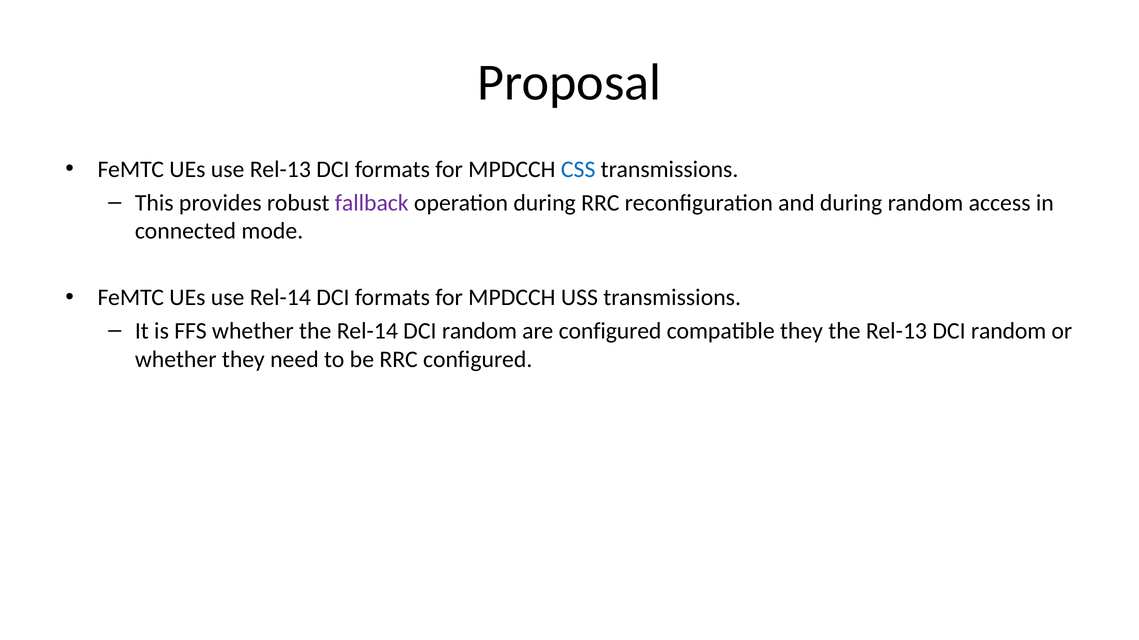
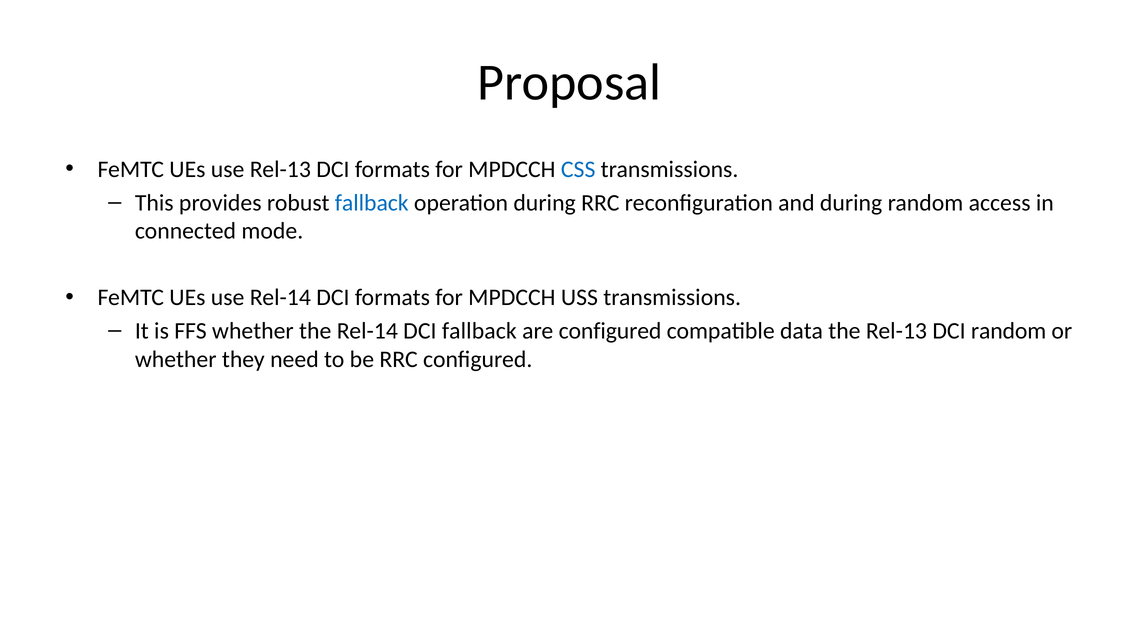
fallback at (372, 203) colour: purple -> blue
Rel-14 DCI random: random -> fallback
compatible they: they -> data
